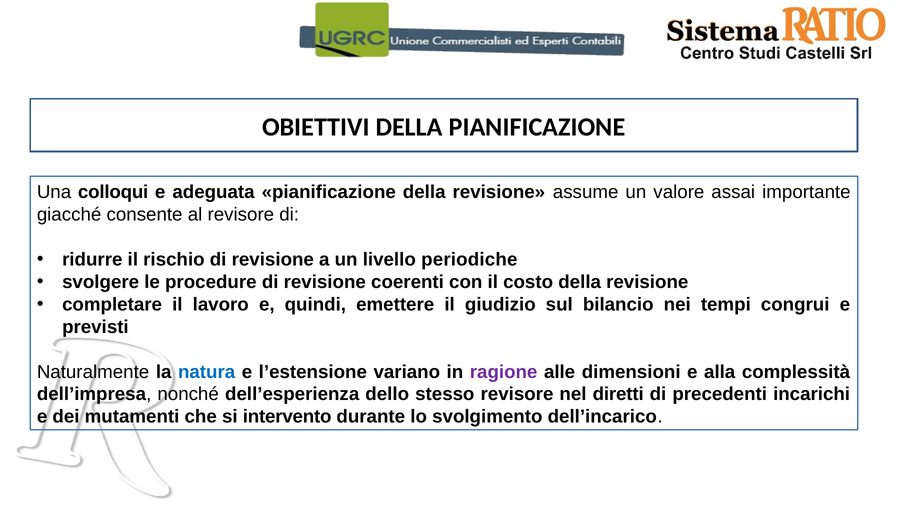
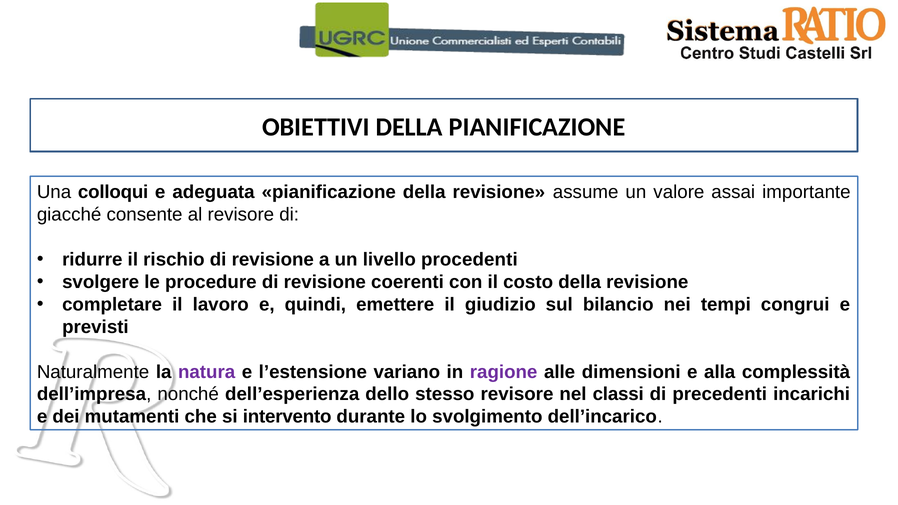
periodiche: periodiche -> procedenti
natura colour: blue -> purple
diretti: diretti -> classi
